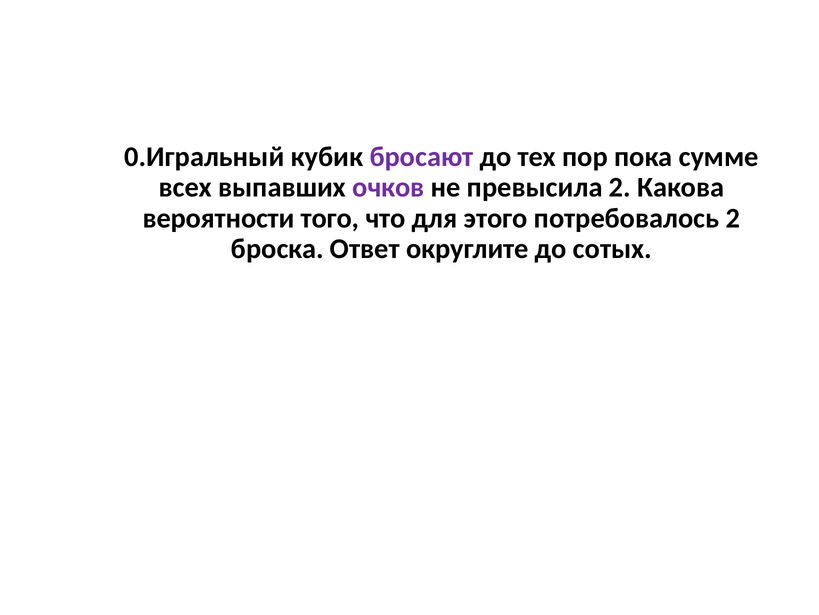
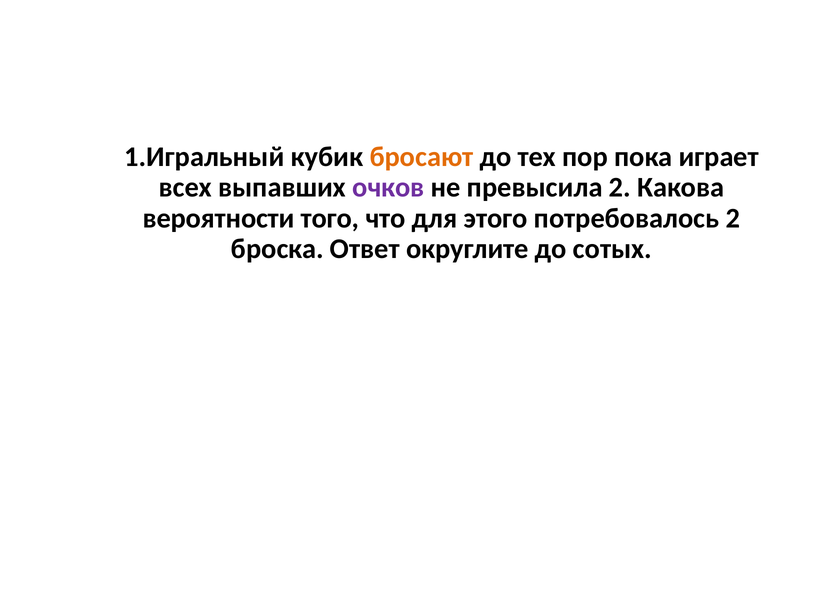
0.Игральный: 0.Игральный -> 1.Игральный
бросают colour: purple -> orange
сумме: сумме -> играет
